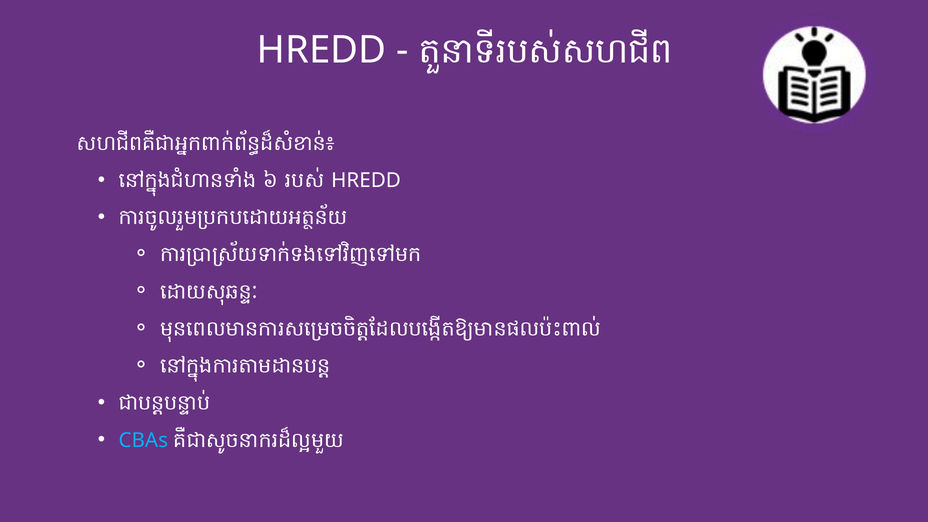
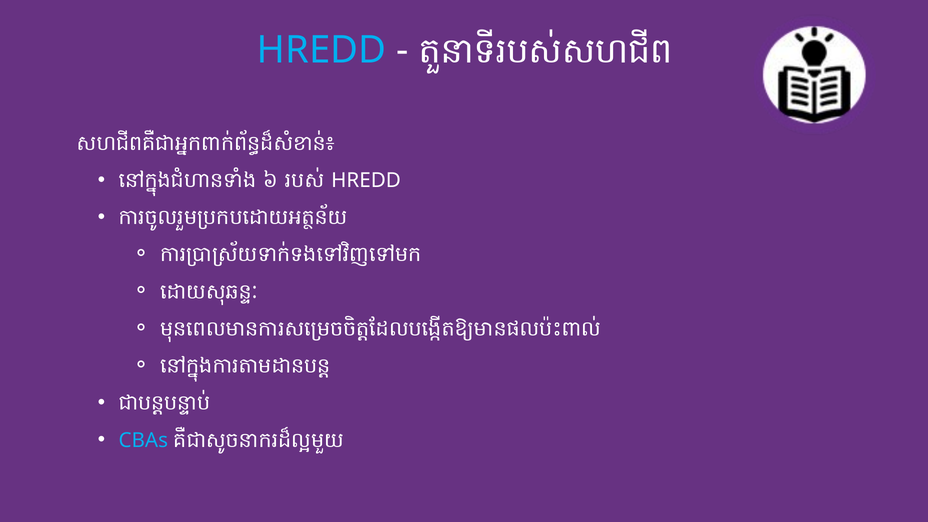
HREDD at (322, 50) colour: white -> light blue
